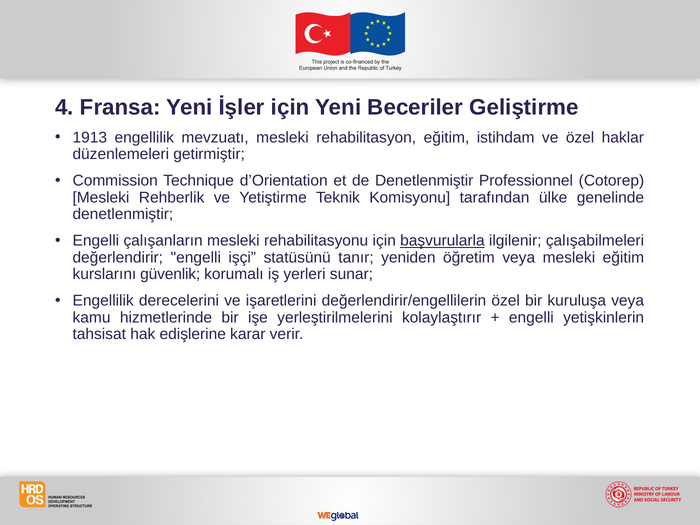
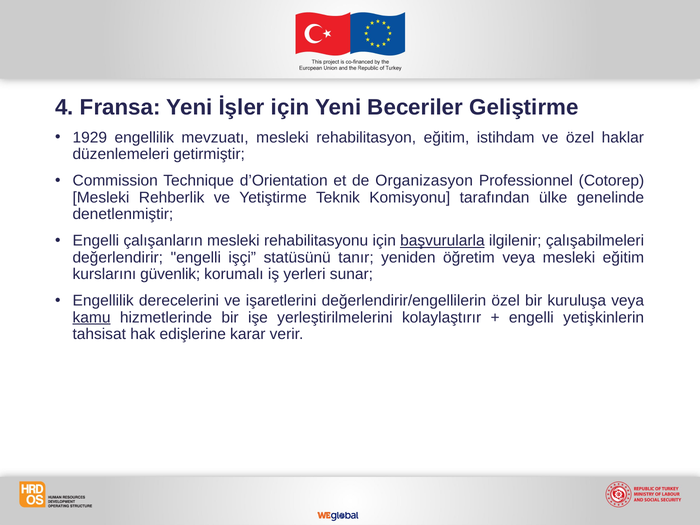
1913: 1913 -> 1929
de Denetlenmiştir: Denetlenmiştir -> Organizasyon
kamu underline: none -> present
